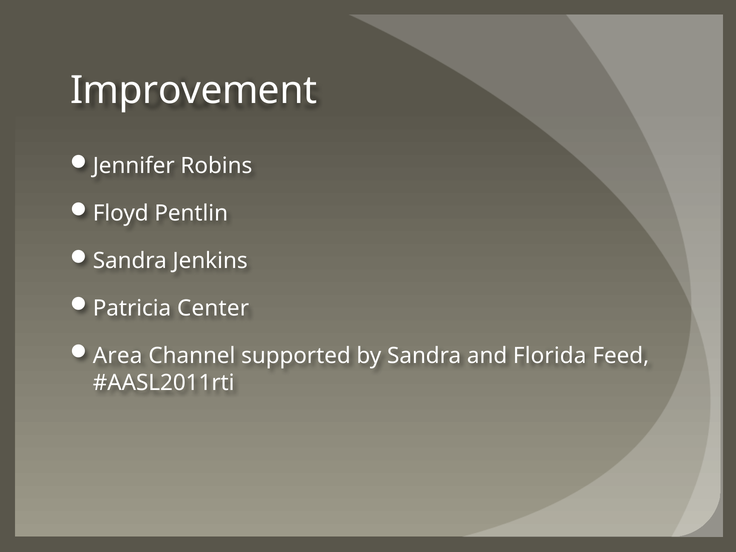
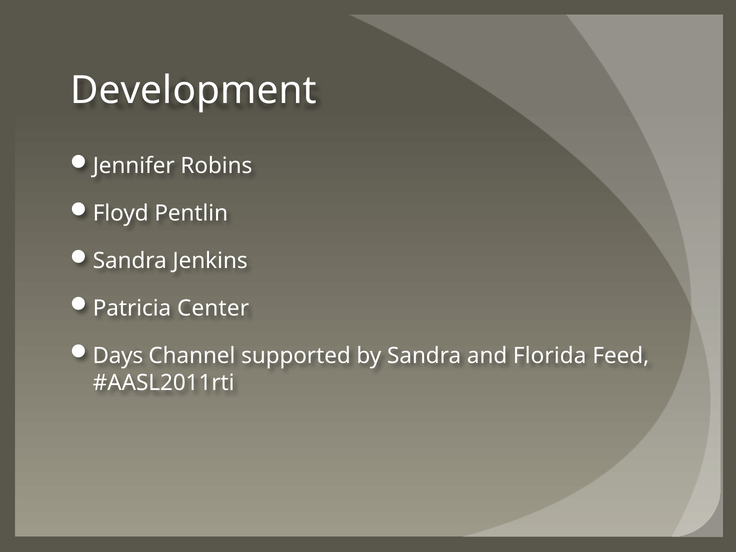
Improvement: Improvement -> Development
Area: Area -> Days
